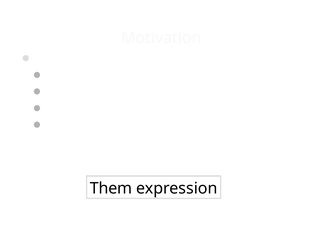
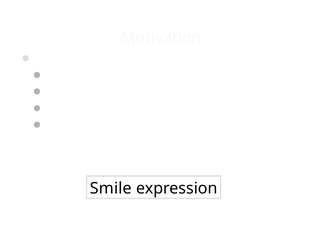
Them: Them -> Smile
